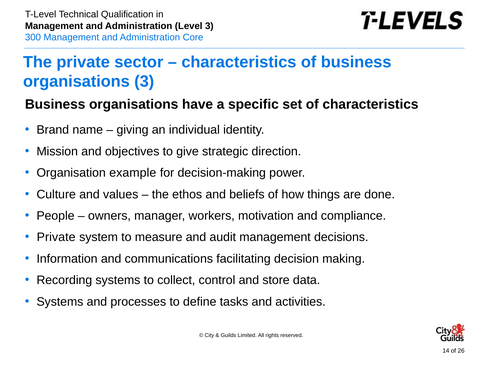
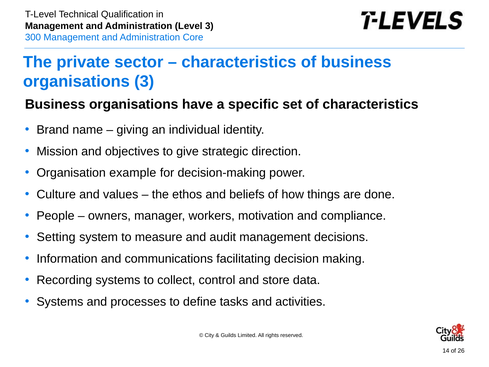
Private at (56, 237): Private -> Setting
